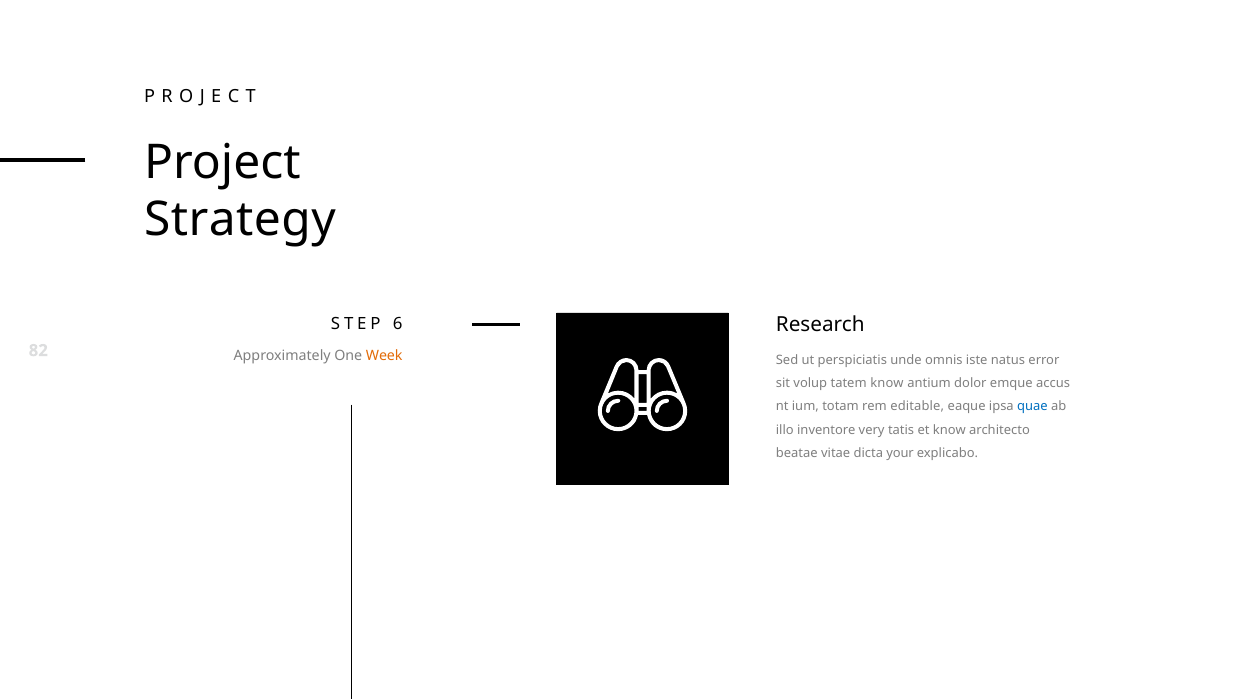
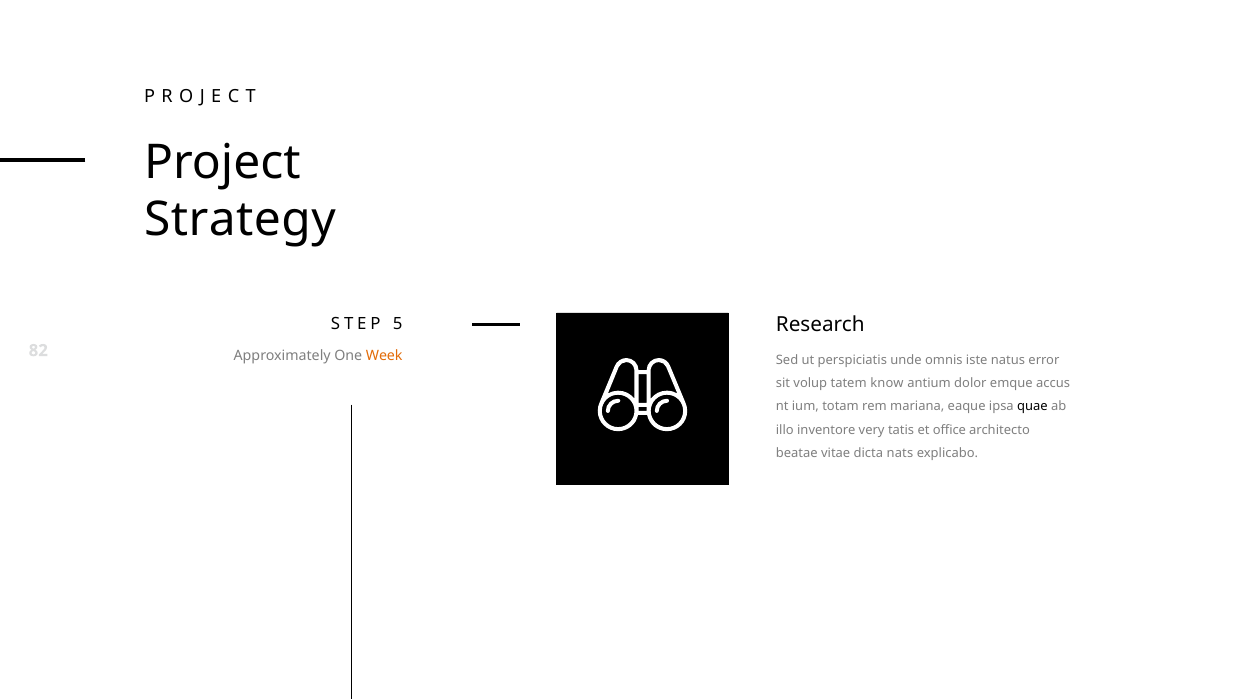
6: 6 -> 5
editable: editable -> mariana
quae colour: blue -> black
et know: know -> office
your: your -> nats
